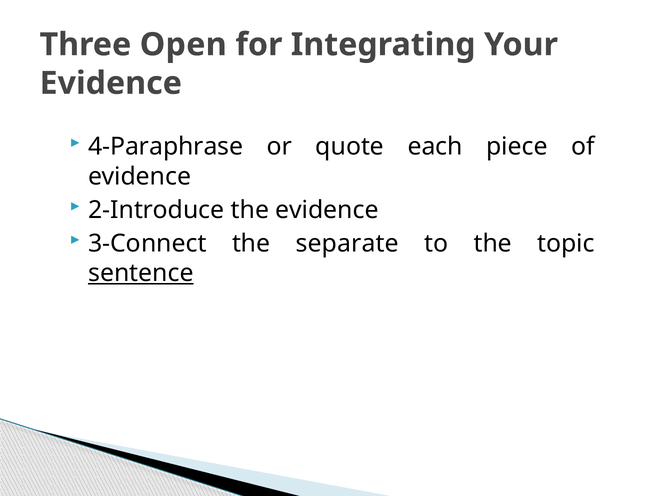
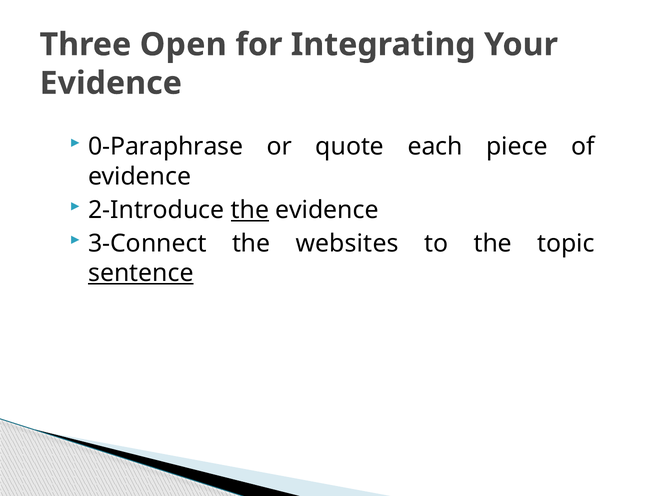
4-Paraphrase: 4-Paraphrase -> 0-Paraphrase
the at (250, 210) underline: none -> present
separate: separate -> websites
